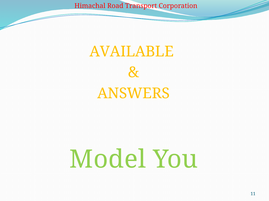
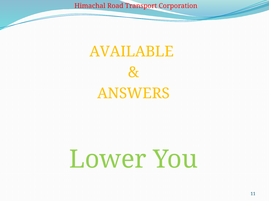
Model: Model -> Lower
